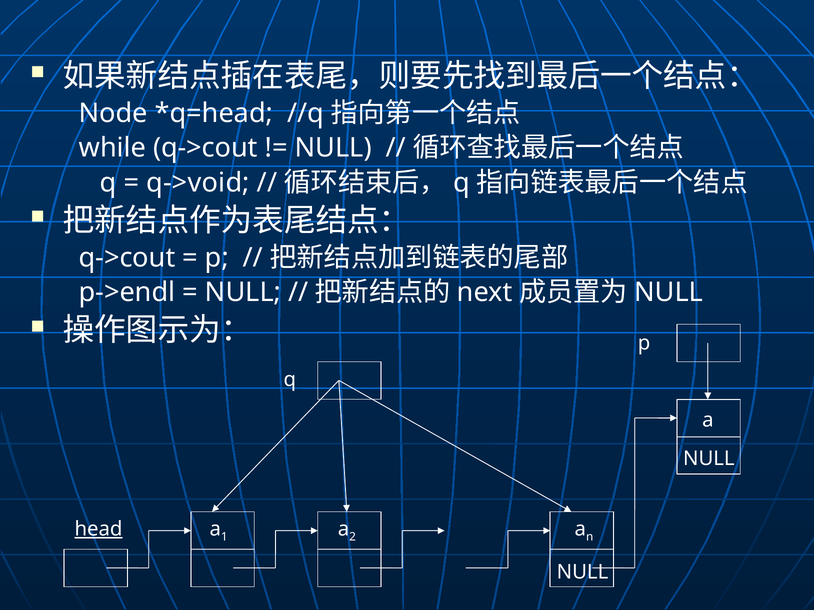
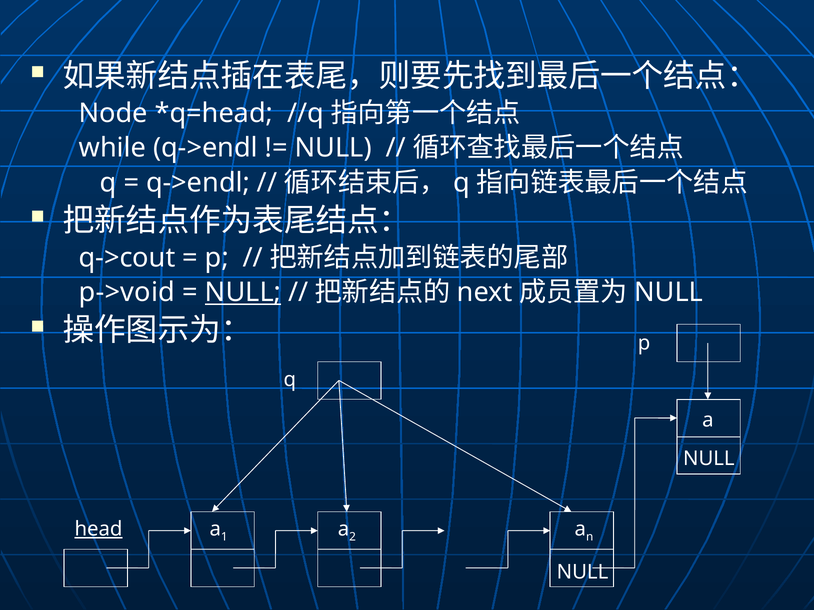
while q->cout: q->cout -> q->endl
q->void at (198, 183): q->void -> q->endl
p->endl: p->endl -> p->void
NULL at (243, 293) underline: none -> present
